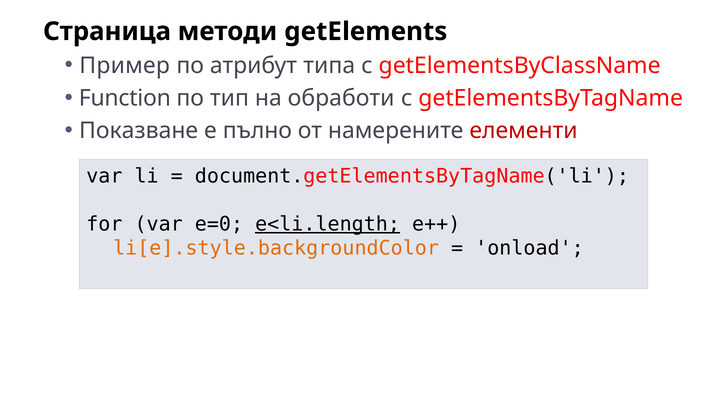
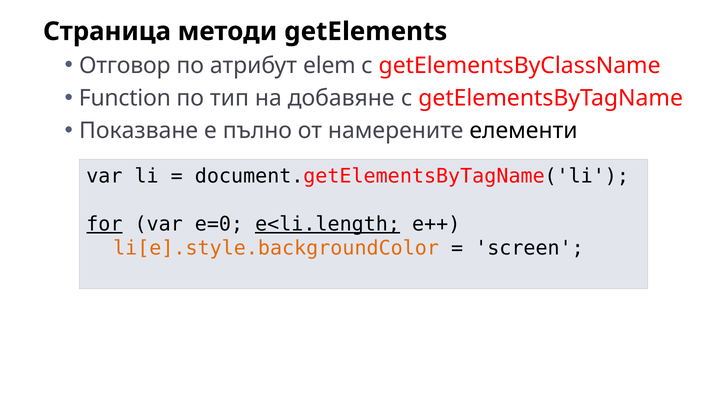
Пример: Пример -> Отговор
типа: типа -> elem
обработи: обработи -> добавяне
елементи colour: red -> black
for underline: none -> present
onload: onload -> screen
